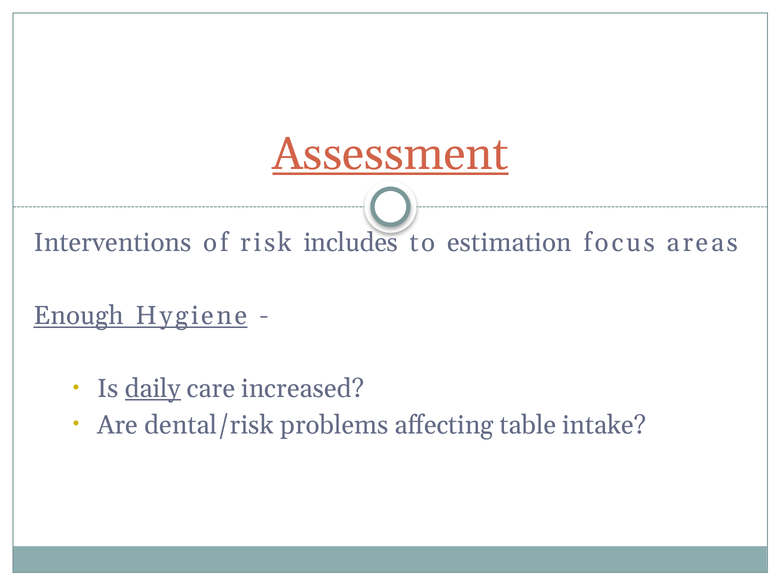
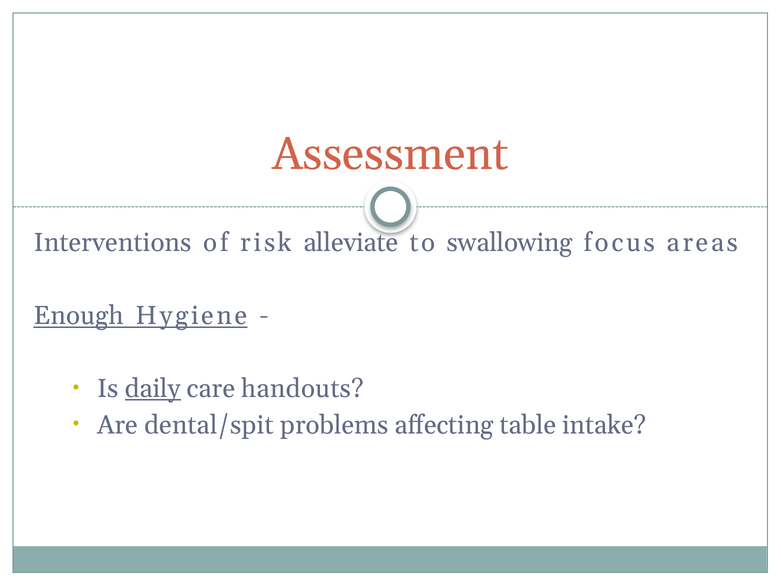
Assessment underline: present -> none
includes: includes -> alleviate
estimation: estimation -> swallowing
increased: increased -> handouts
dental/risk: dental/risk -> dental/spit
